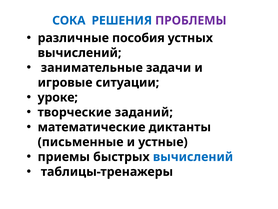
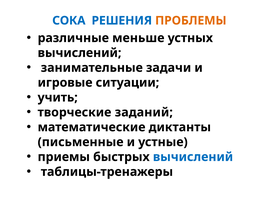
ПРОБЛЕМЫ colour: purple -> orange
пособия: пособия -> меньше
уроке: уроке -> учить
